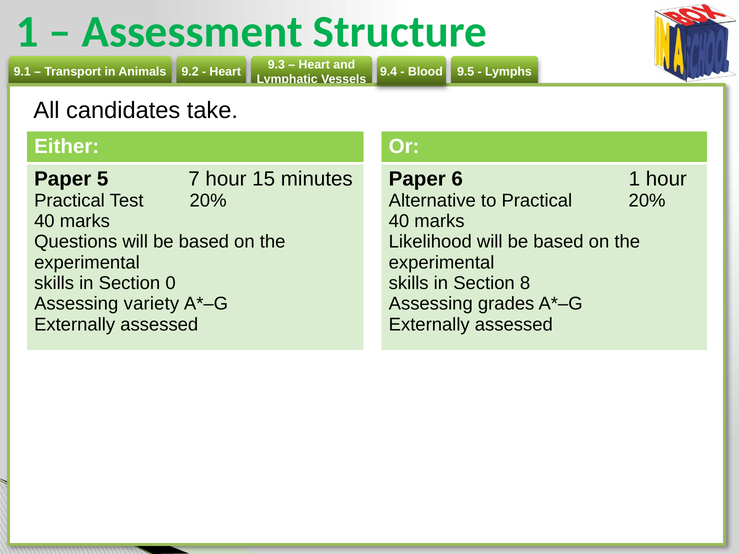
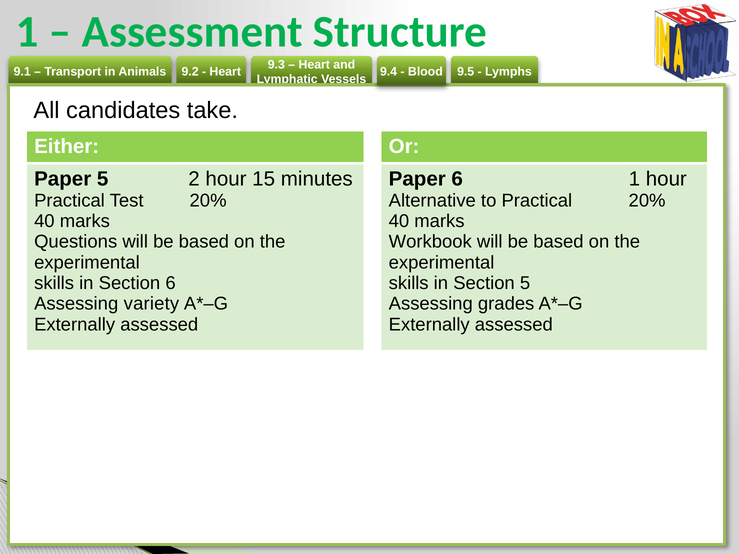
7: 7 -> 2
Likelihood: Likelihood -> Workbook
Section 0: 0 -> 6
Section 8: 8 -> 5
